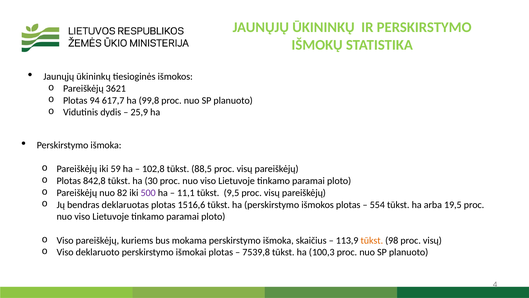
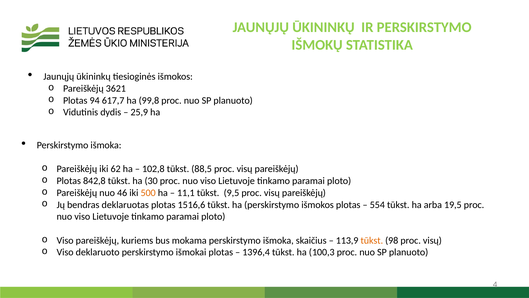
59: 59 -> 62
82: 82 -> 46
500 colour: purple -> orange
7539,8: 7539,8 -> 1396,4
